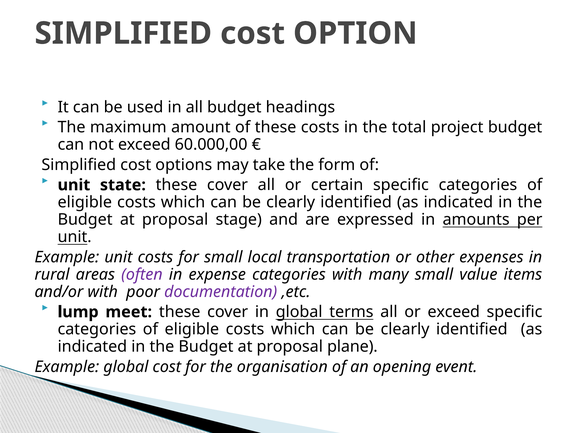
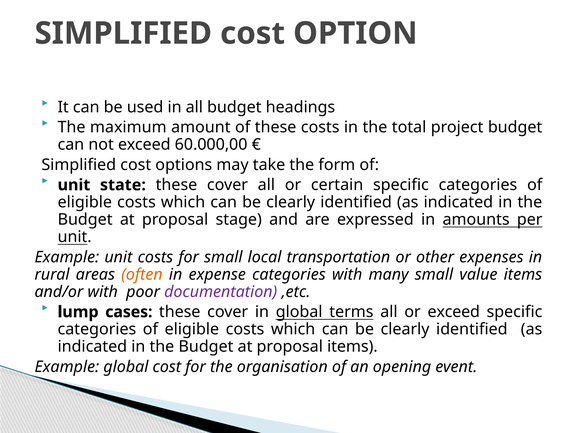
often colour: purple -> orange
meet: meet -> cases
proposal plane: plane -> items
